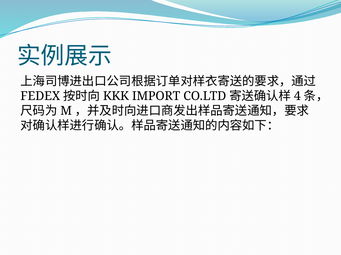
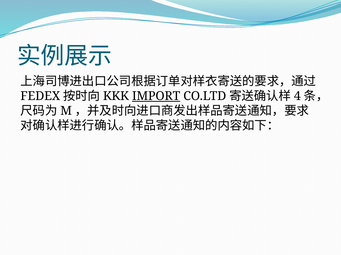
IMPORT underline: none -> present
